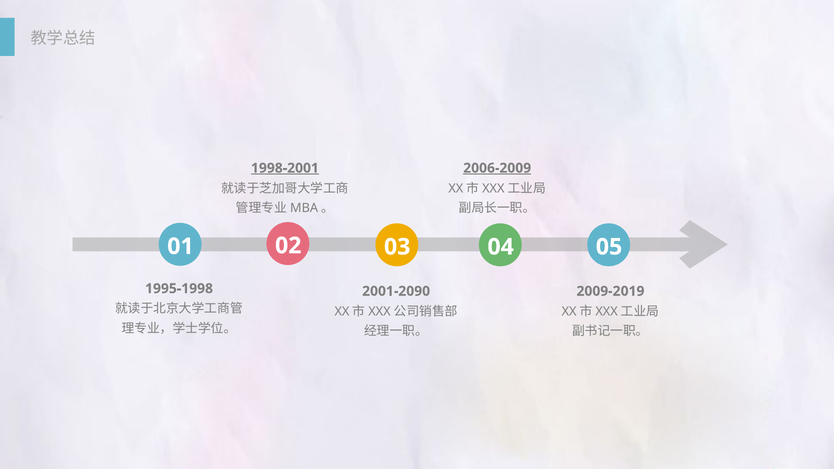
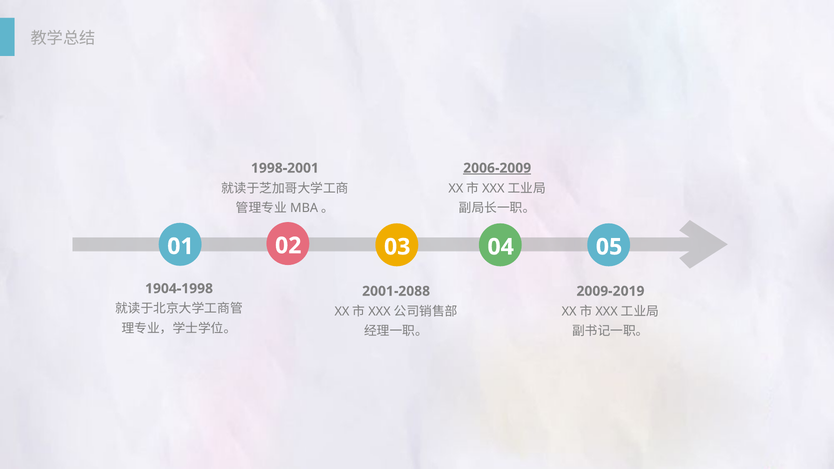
1998-2001 underline: present -> none
1995-1998: 1995-1998 -> 1904-1998
2001-2090: 2001-2090 -> 2001-2088
